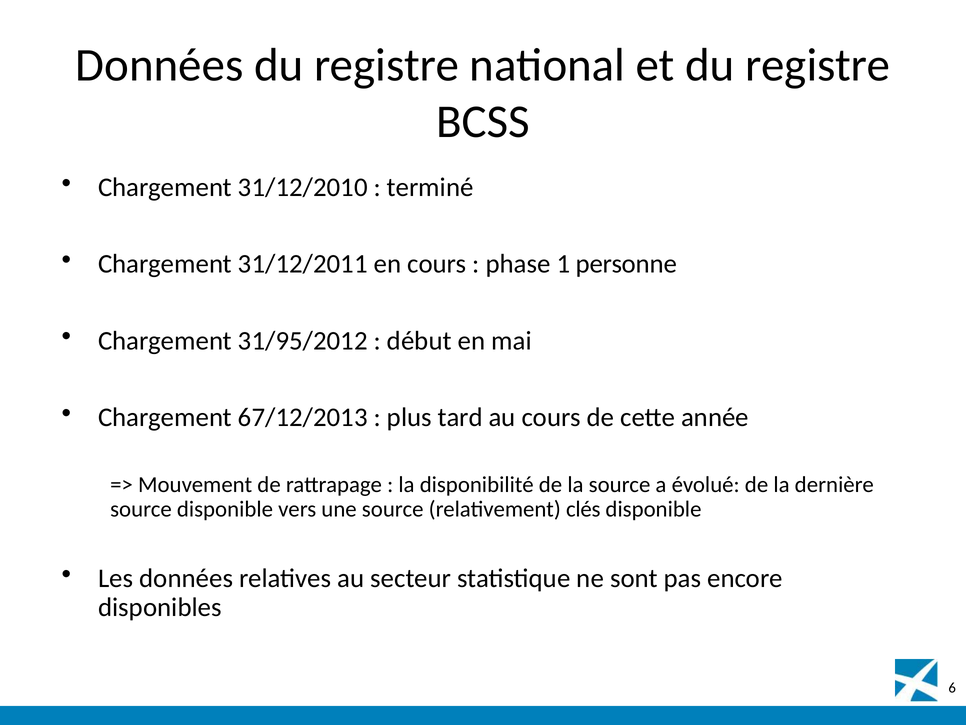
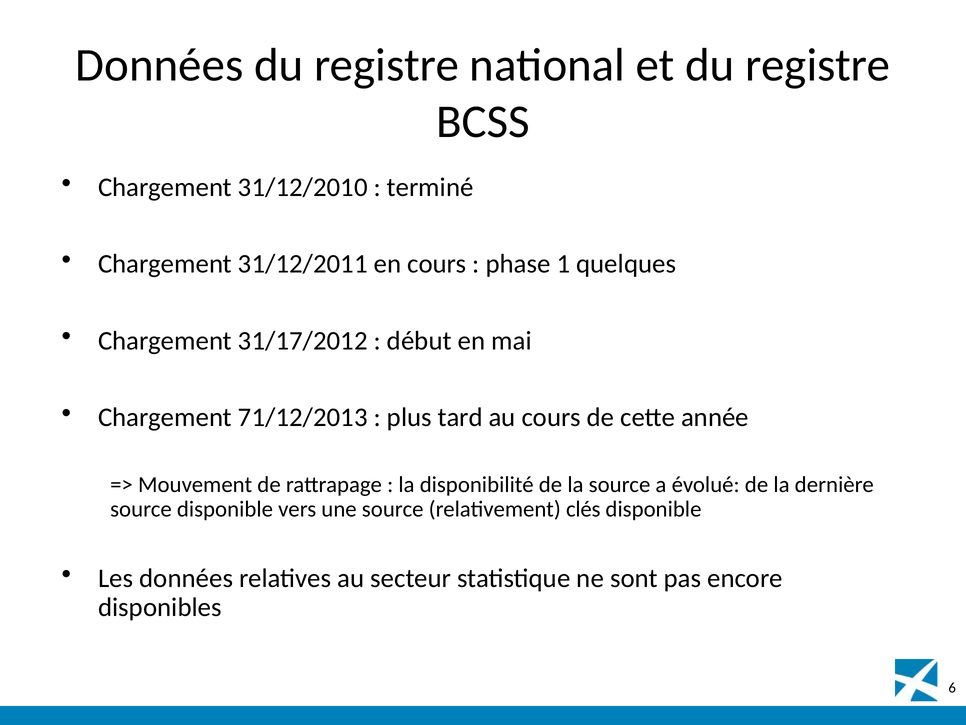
personne: personne -> quelques
31/95/2012: 31/95/2012 -> 31/17/2012
67/12/2013: 67/12/2013 -> 71/12/2013
